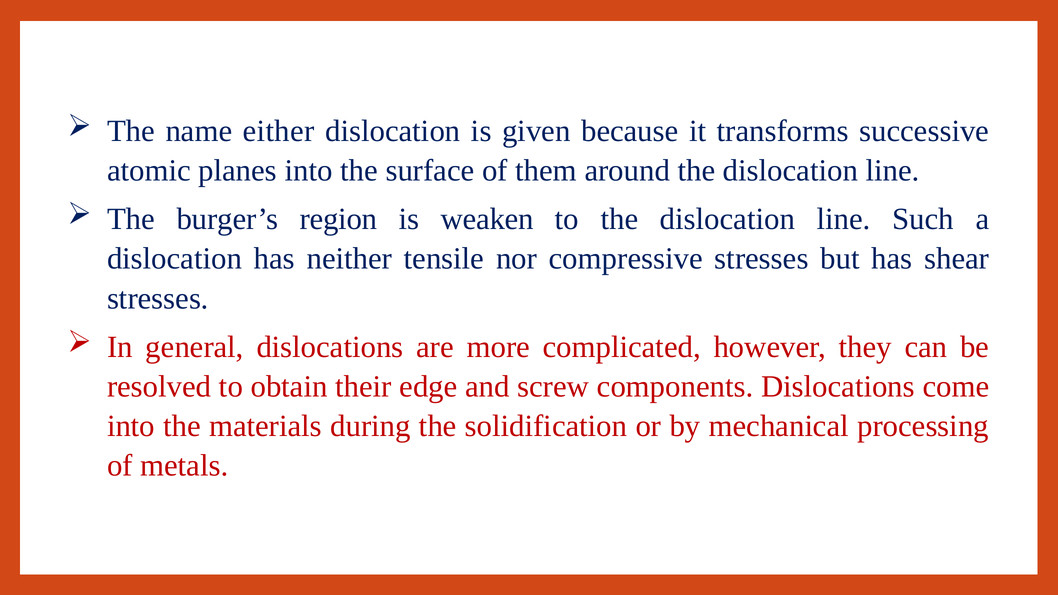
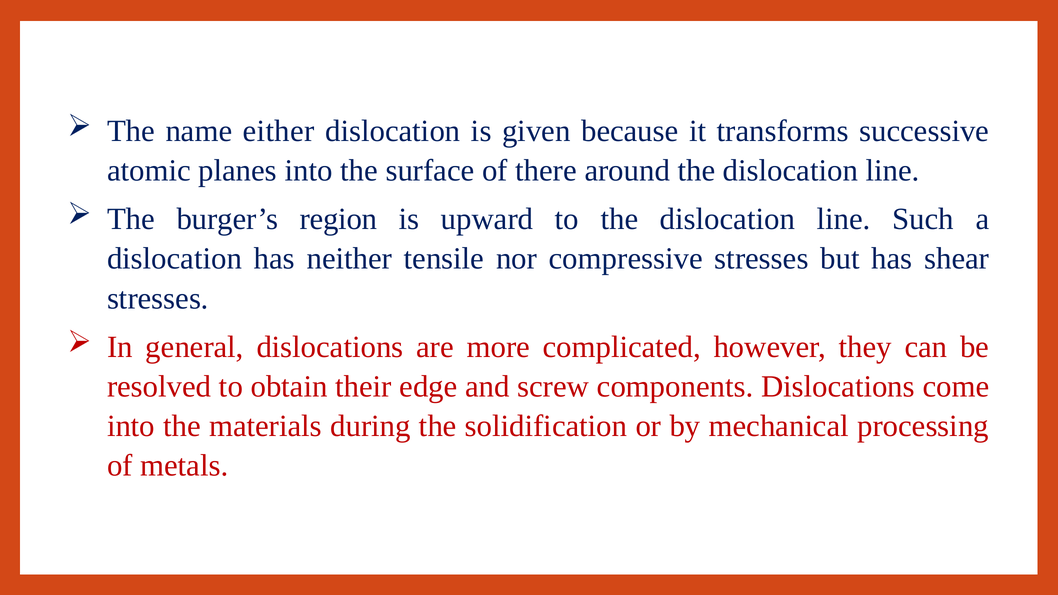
them: them -> there
weaken: weaken -> upward
